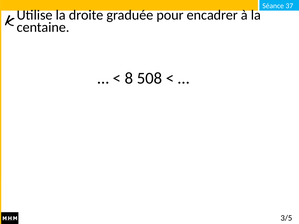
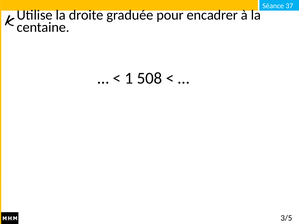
8: 8 -> 1
